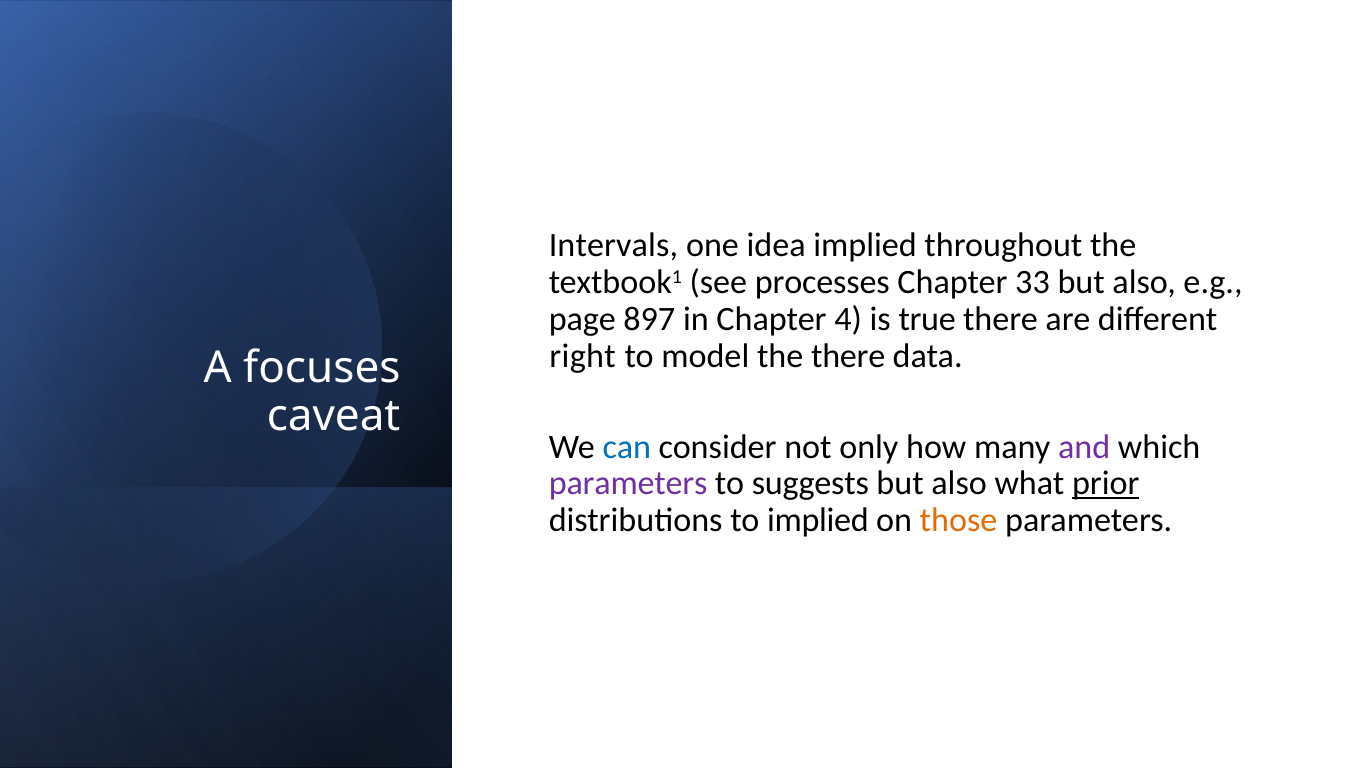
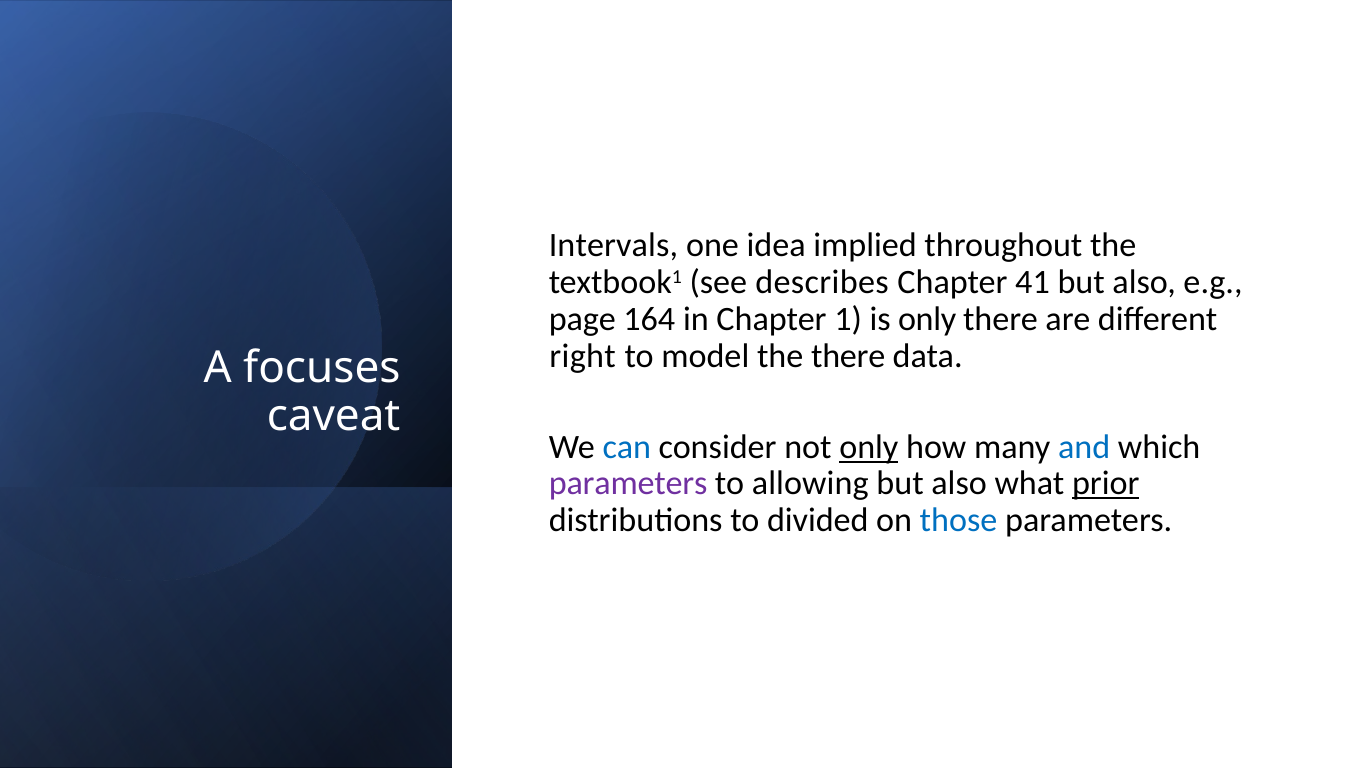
processes: processes -> describes
33: 33 -> 41
897: 897 -> 164
4: 4 -> 1
is true: true -> only
only at (869, 447) underline: none -> present
and colour: purple -> blue
suggests: suggests -> allowing
to implied: implied -> divided
those colour: orange -> blue
